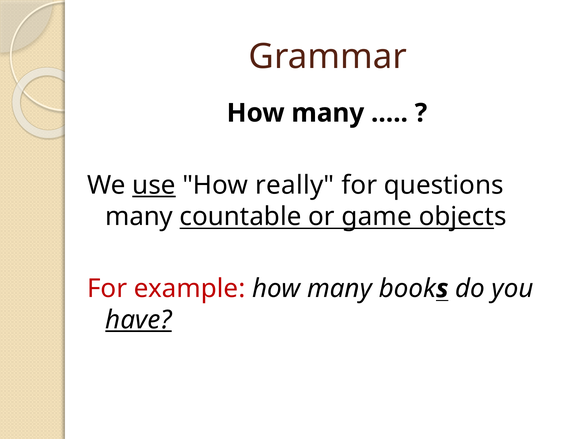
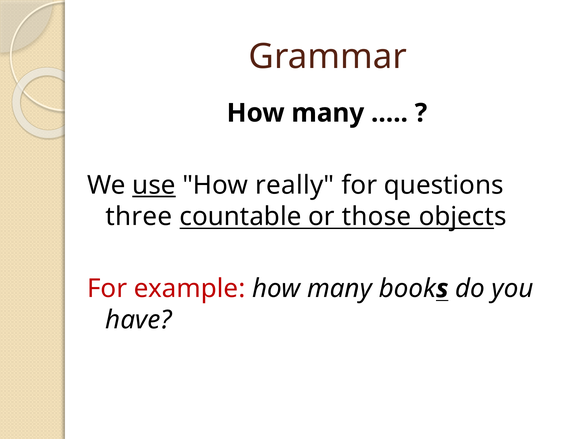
many at (139, 217): many -> three
game: game -> those
have underline: present -> none
